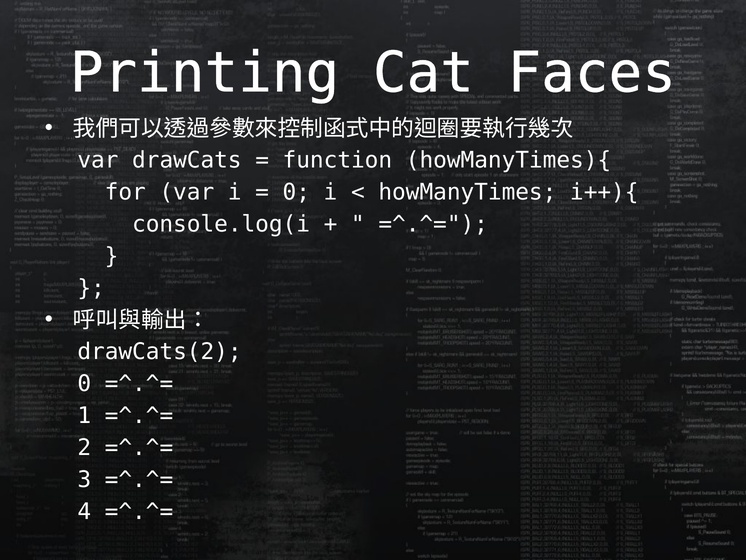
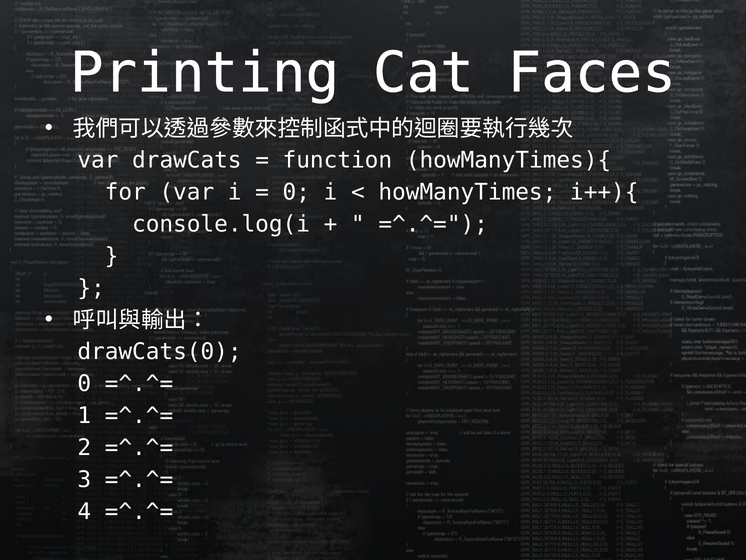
drawCats(2: drawCats(2 -> drawCats(0
